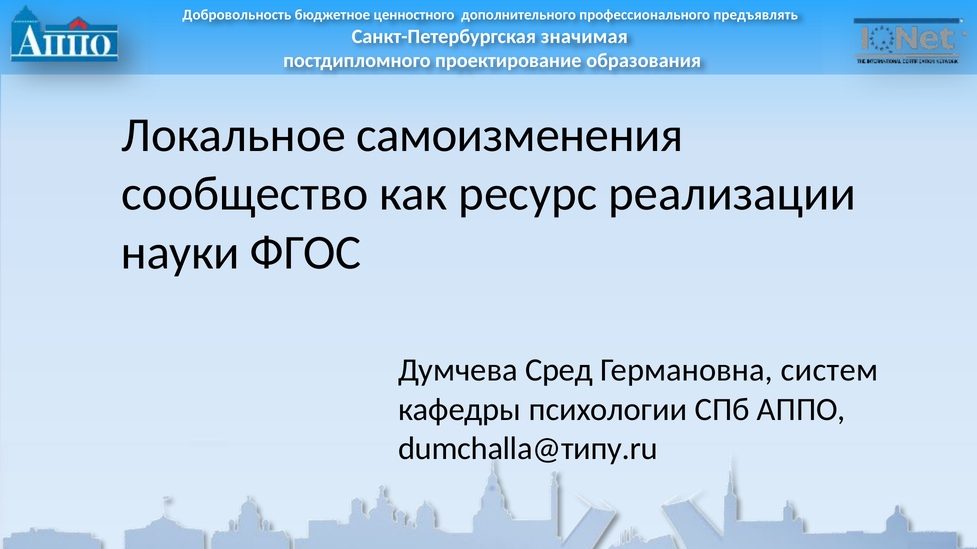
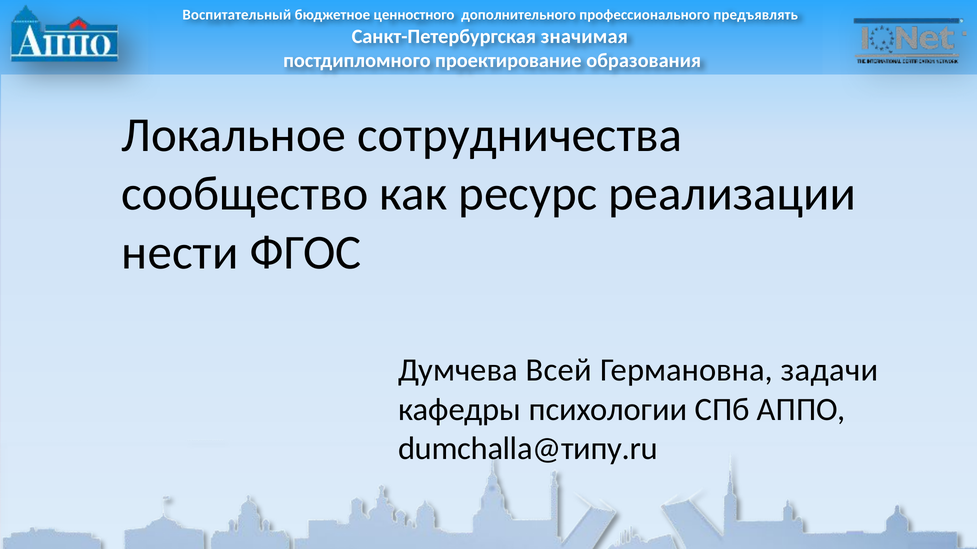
Добровольность: Добровольность -> Воспитательный
самоизменения: самоизменения -> сотрудничества
науки: науки -> нести
Сред: Сред -> Всей
систем: систем -> задачи
